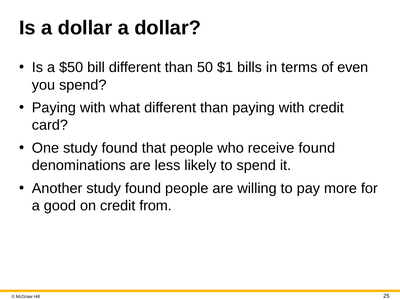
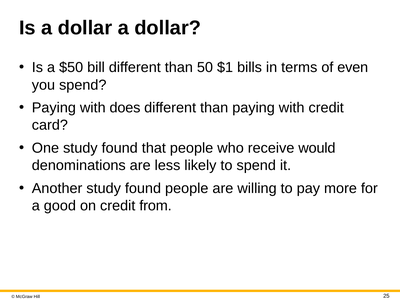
what: what -> does
receive found: found -> would
